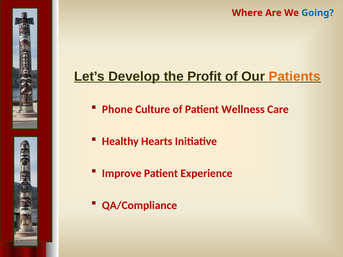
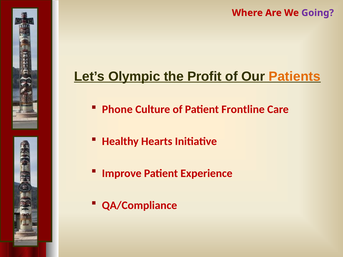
Going colour: blue -> purple
Develop: Develop -> Olympic
Wellness: Wellness -> Frontline
